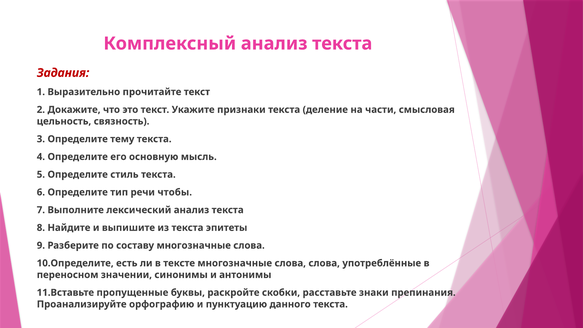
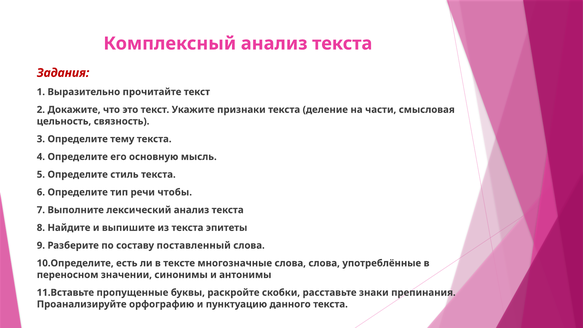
составу многозначные: многозначные -> поставленный
